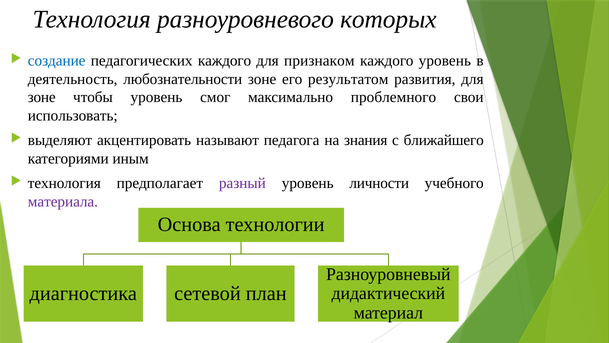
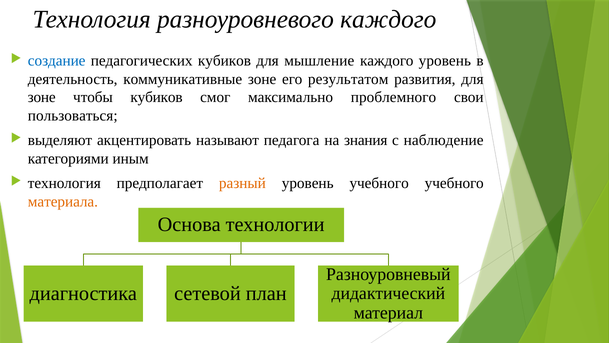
разноуровневого которых: которых -> каждого
педагогических каждого: каждого -> кубиков
признаком: признаком -> мышление
любознательности: любознательности -> коммуникативные
чтобы уровень: уровень -> кубиков
использовать: использовать -> пользоваться
ближайшего: ближайшего -> наблюдение
разный colour: purple -> orange
уровень личности: личности -> учебного
материала colour: purple -> orange
